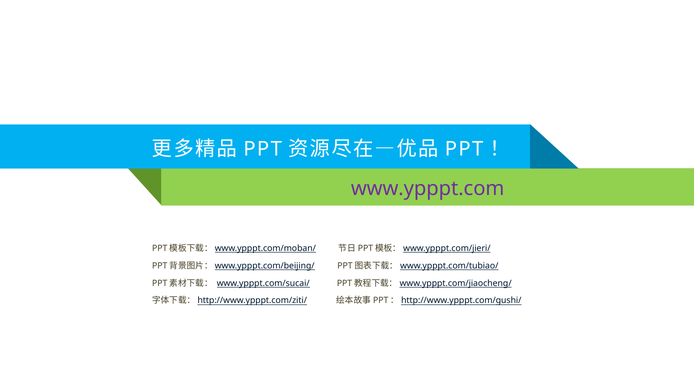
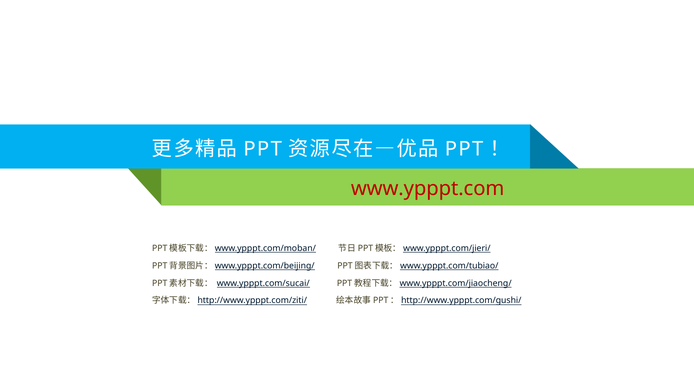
www.ypppt.com colour: purple -> red
